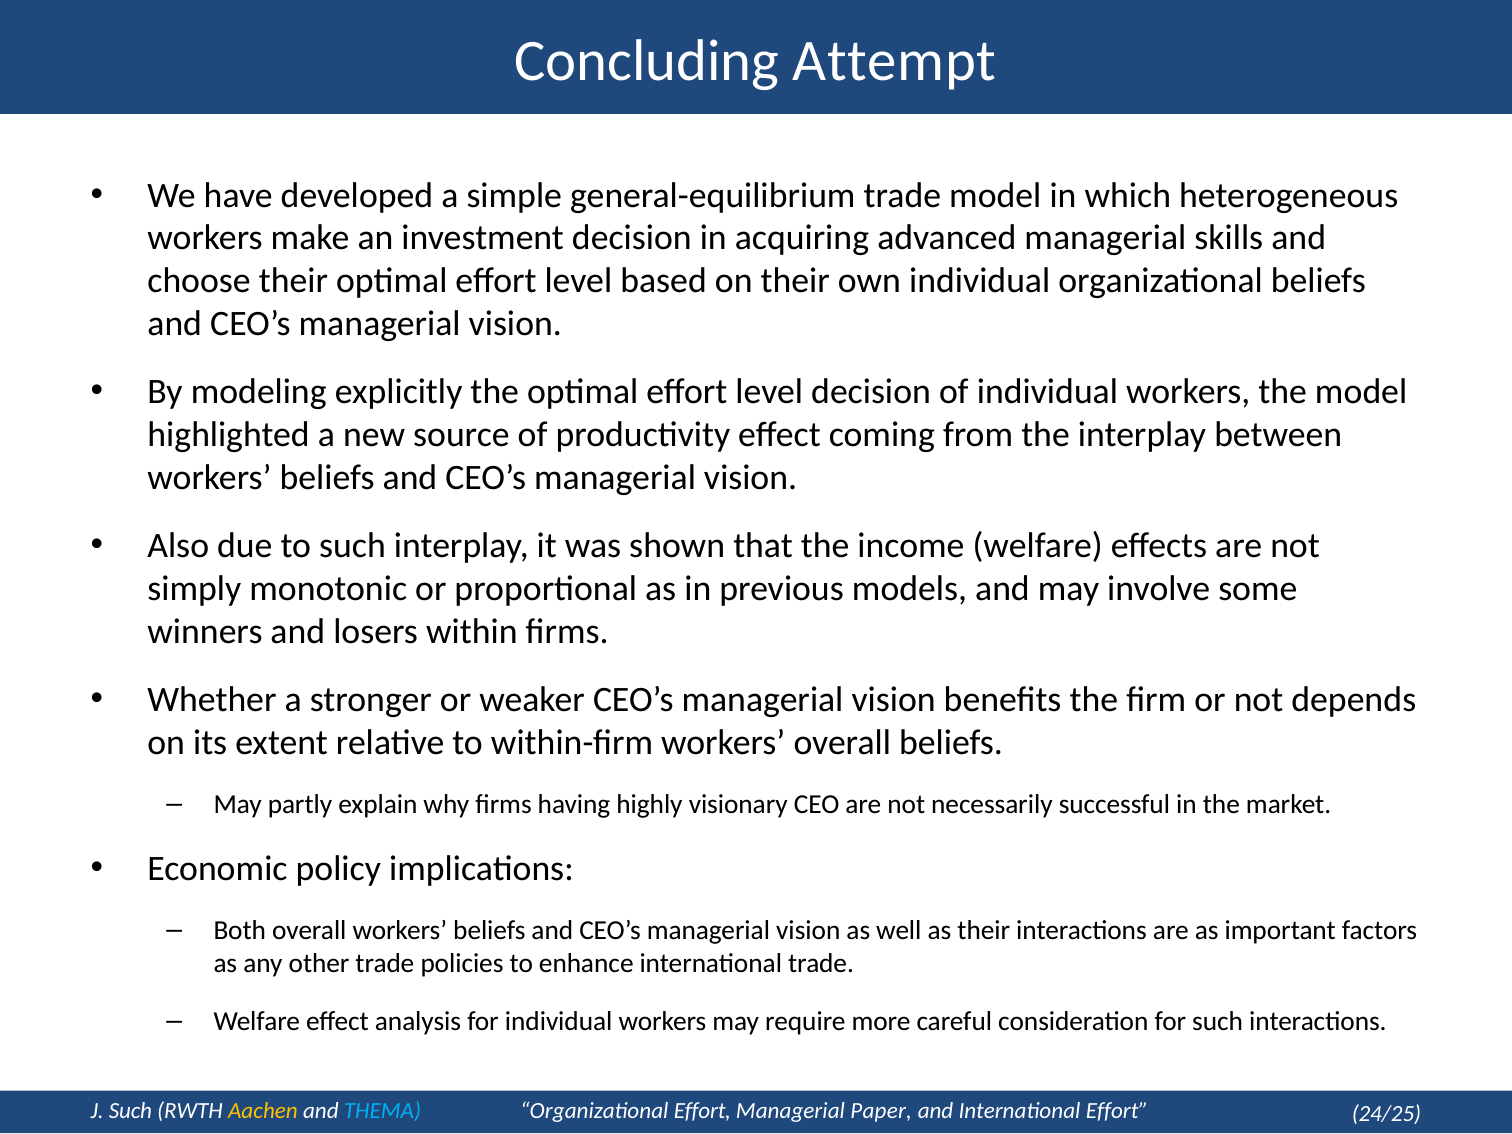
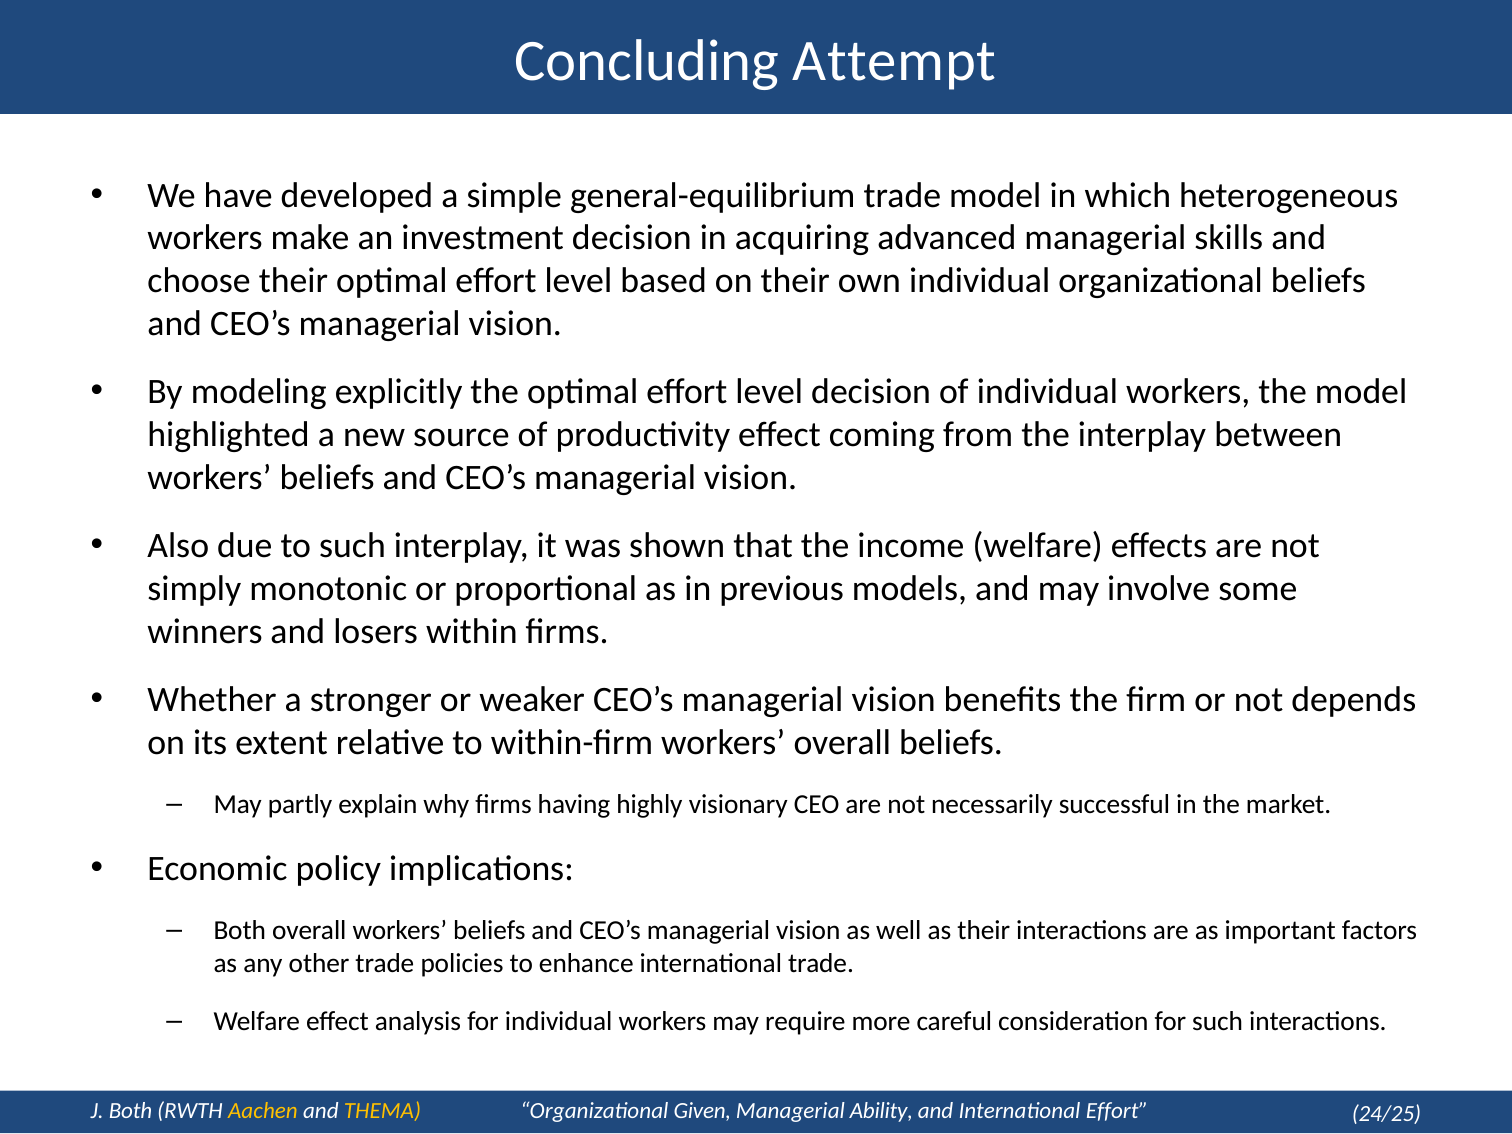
J Such: Such -> Both
THEMA colour: light blue -> yellow
Organizational Effort: Effort -> Given
Paper: Paper -> Ability
